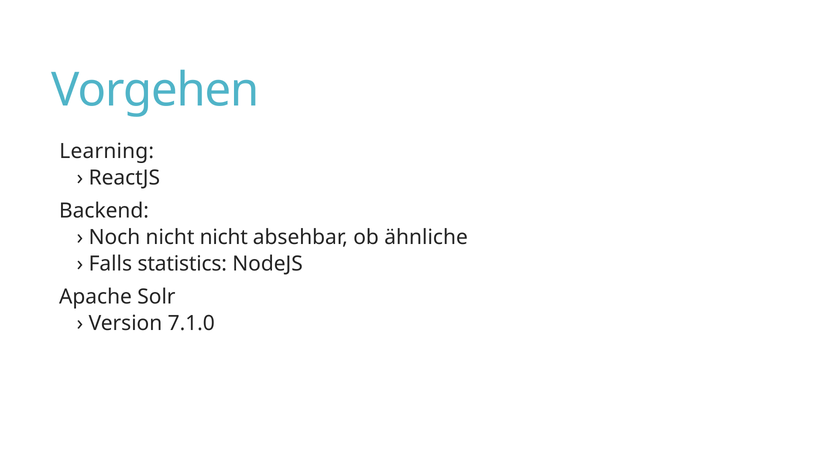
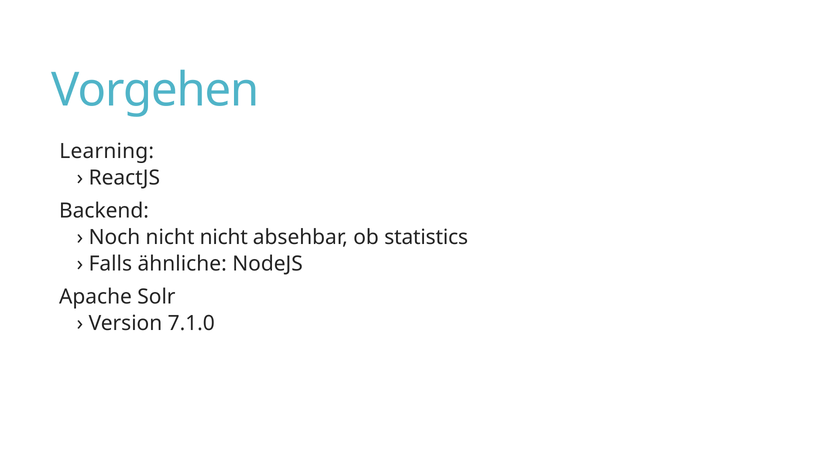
ähnliche: ähnliche -> statistics
statistics: statistics -> ähnliche
